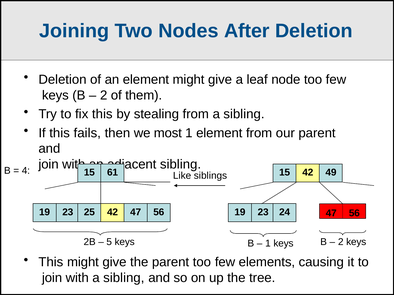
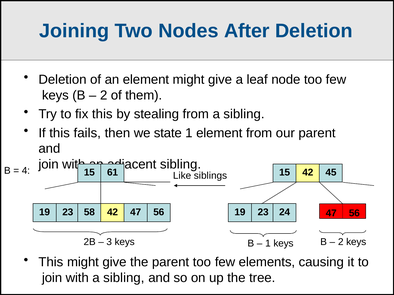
most: most -> state
49: 49 -> 45
25: 25 -> 58
5: 5 -> 3
